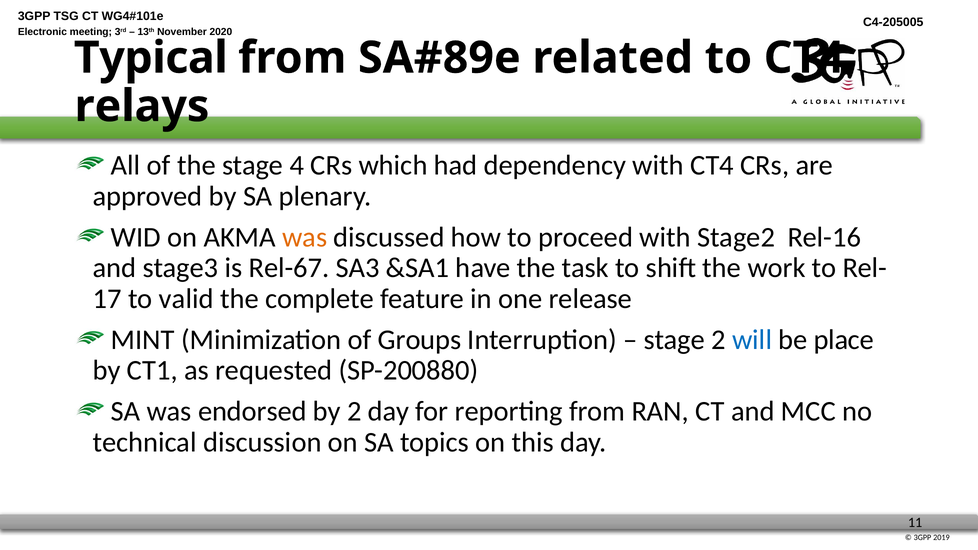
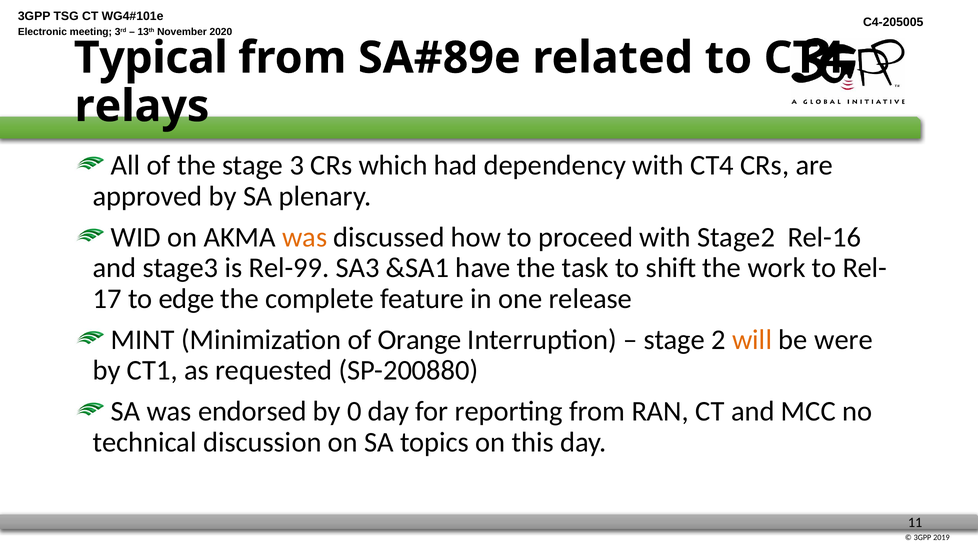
4: 4 -> 3
Rel-67: Rel-67 -> Rel-99
valid: valid -> edge
Groups: Groups -> Orange
will colour: blue -> orange
place: place -> were
by 2: 2 -> 0
